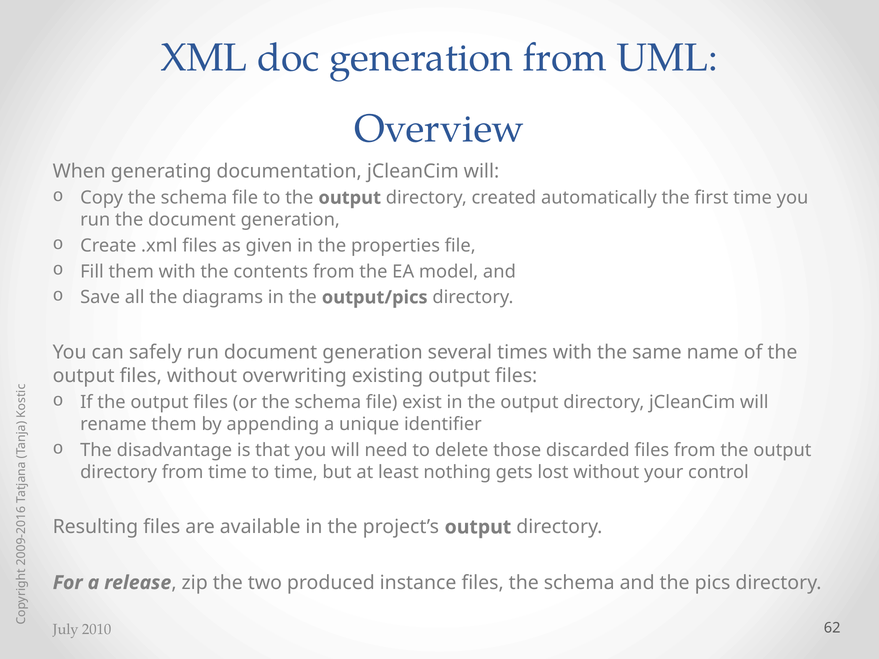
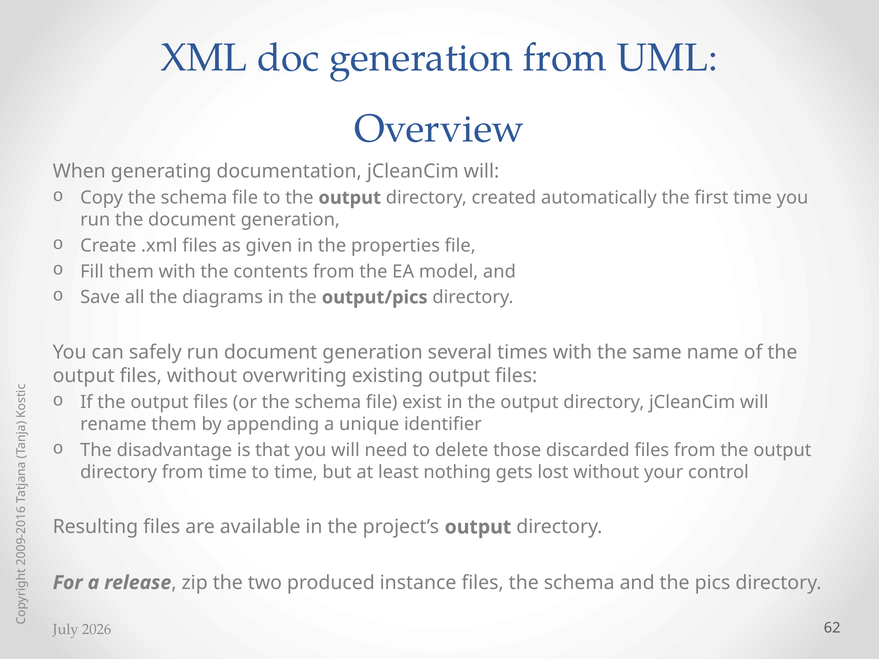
2010: 2010 -> 2026
